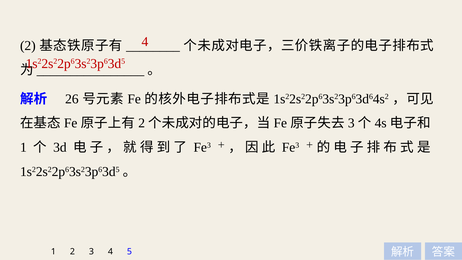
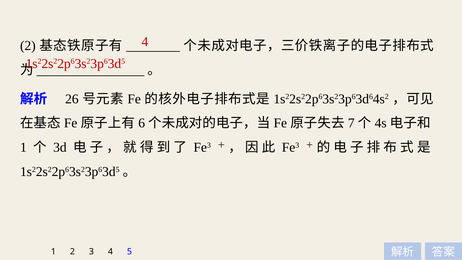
2 at (142, 123): 2 -> 6
3 at (351, 123): 3 -> 7
